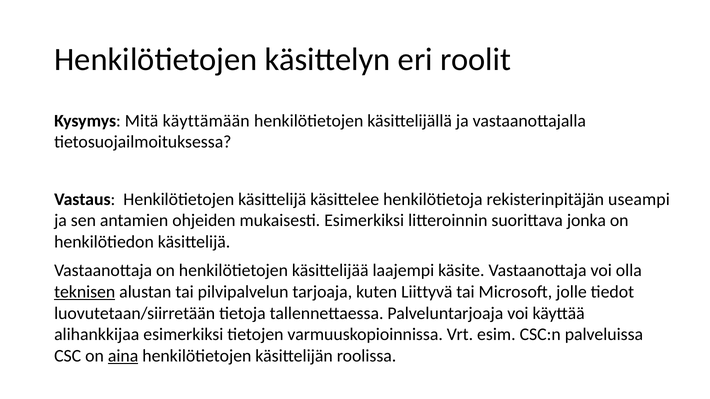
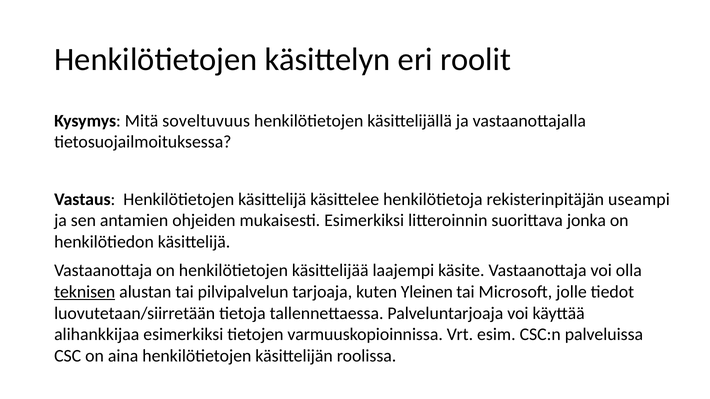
käyttämään: käyttämään -> soveltuvuus
Liittyvä: Liittyvä -> Yleinen
aina underline: present -> none
